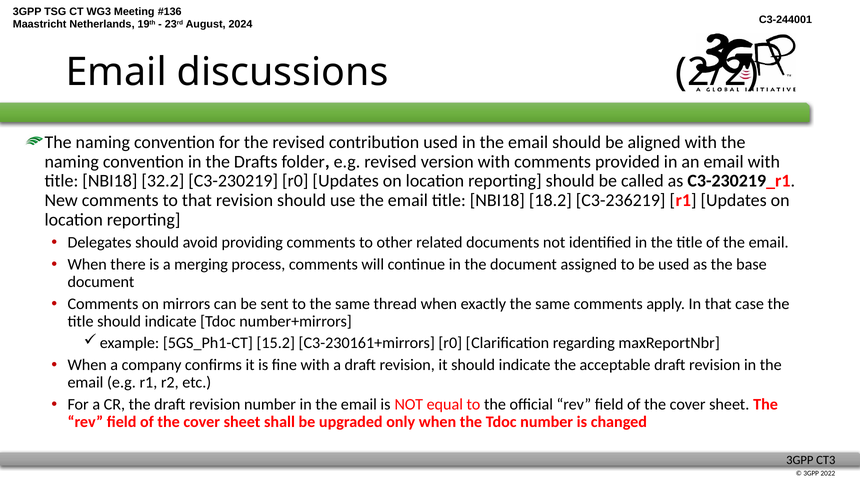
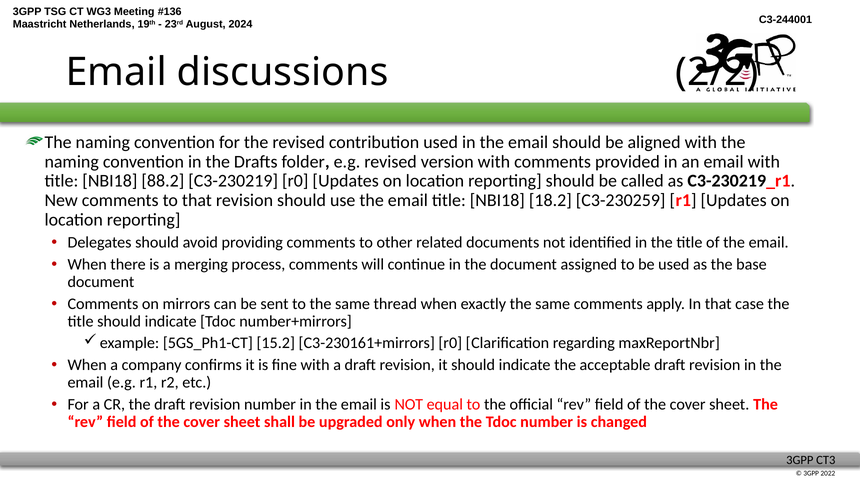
32.2: 32.2 -> 88.2
C3-236219: C3-236219 -> C3-230259
